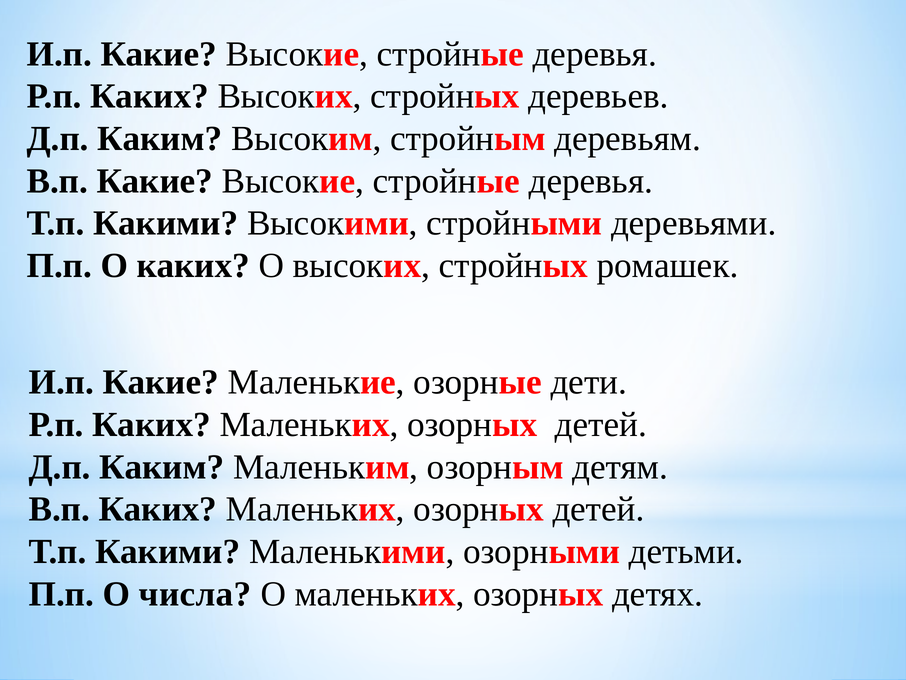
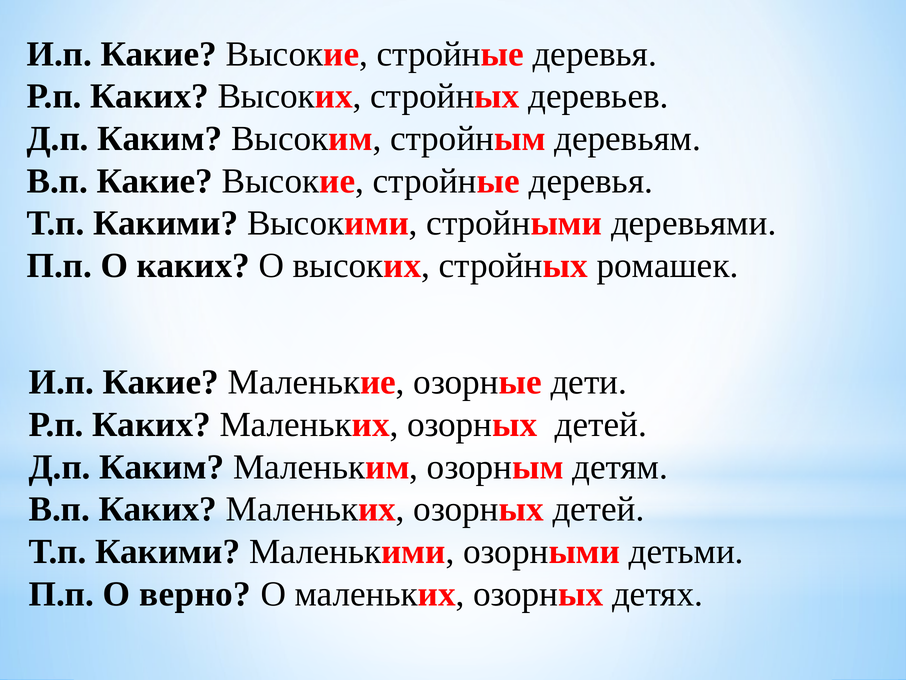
числа: числа -> верно
